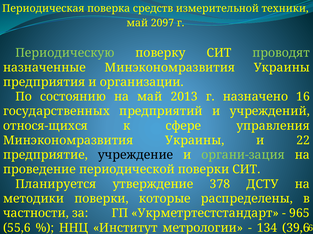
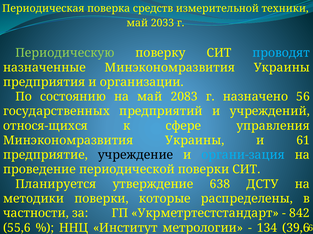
2097: 2097 -> 2033
проводят colour: light green -> light blue
2013: 2013 -> 2083
16: 16 -> 56
22: 22 -> 61
органи-зация colour: light green -> light blue
378: 378 -> 638
965: 965 -> 842
